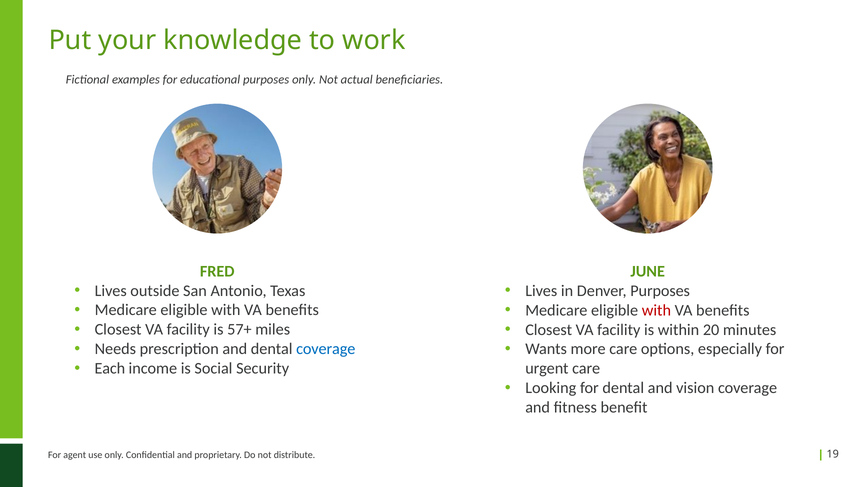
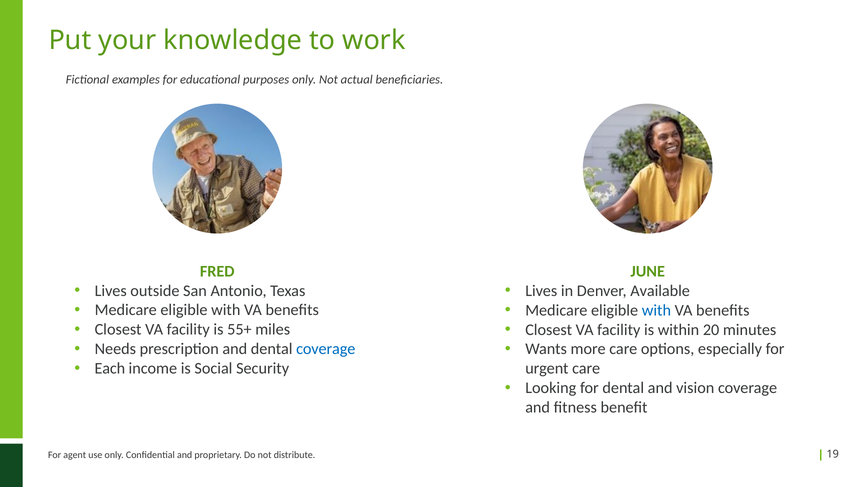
Denver Purposes: Purposes -> Available
with at (656, 310) colour: red -> blue
57+: 57+ -> 55+
